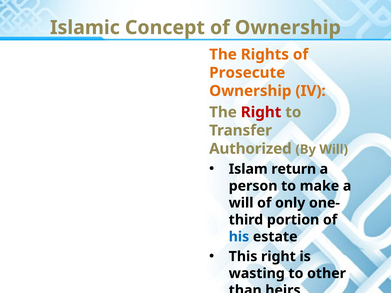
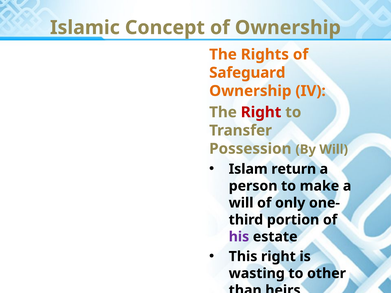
Prosecute: Prosecute -> Safeguard
Authorized: Authorized -> Possession
his colour: blue -> purple
